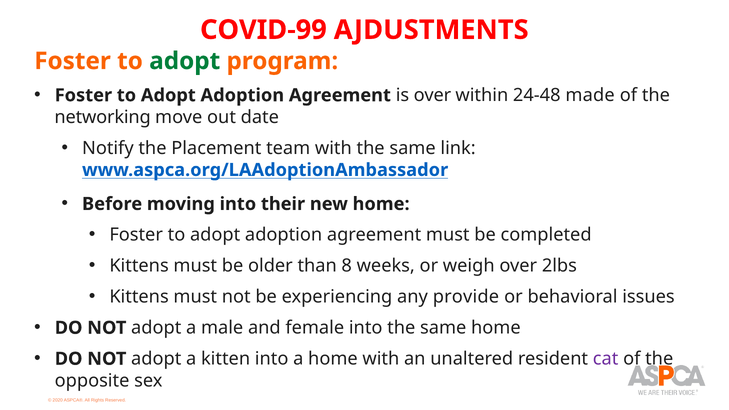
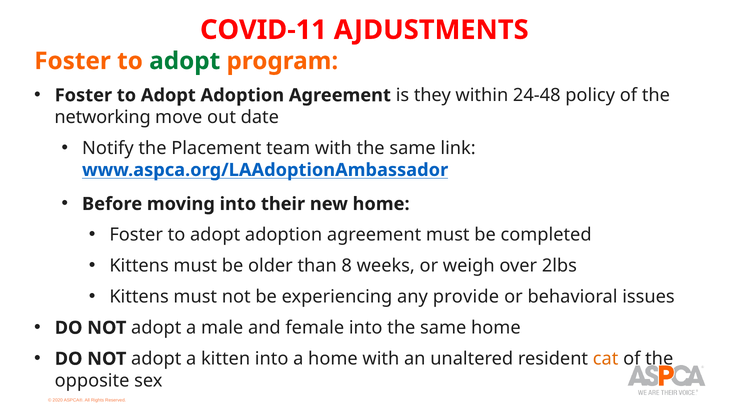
COVID-99: COVID-99 -> COVID-11
is over: over -> they
made: made -> policy
cat colour: purple -> orange
